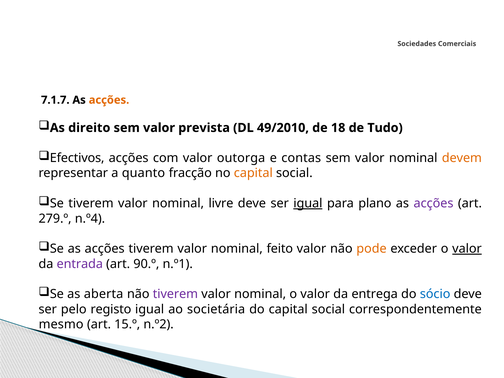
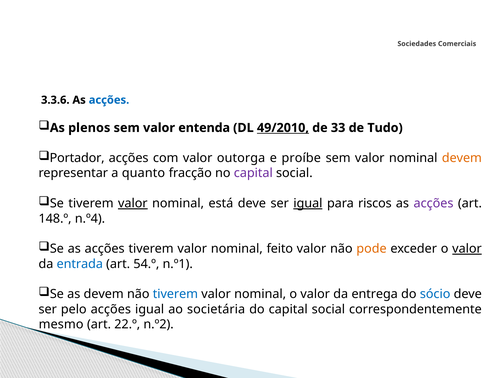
7.1.7: 7.1.7 -> 3.3.6
acções at (109, 100) colour: orange -> blue
direito: direito -> plenos
prevista: prevista -> entenda
49/2010 underline: none -> present
18: 18 -> 33
Efectivos: Efectivos -> Portador
contas: contas -> proíbe
capital at (253, 173) colour: orange -> purple
valor at (133, 203) underline: none -> present
livre: livre -> está
plano: plano -> riscos
279.º: 279.º -> 148.º
entrada colour: purple -> blue
90.º: 90.º -> 54.º
as aberta: aberta -> devem
tiverem at (175, 294) colour: purple -> blue
pelo registo: registo -> acções
15.º: 15.º -> 22.º
